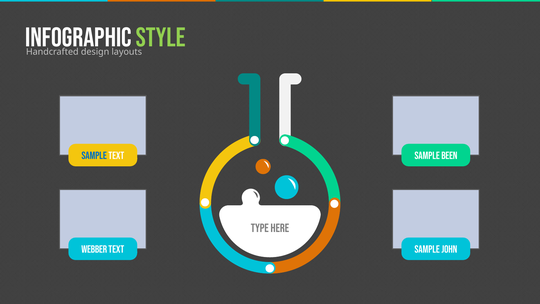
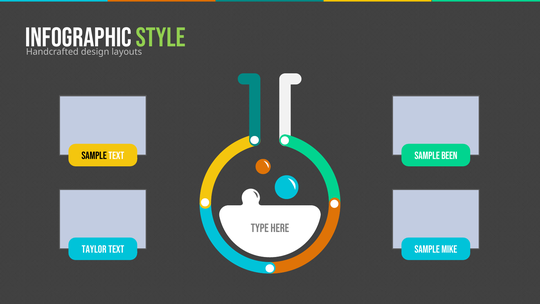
SAMPLE at (94, 156) colour: blue -> black
WEBBER: WEBBER -> TAYLOR
JOHN: JOHN -> MIKE
